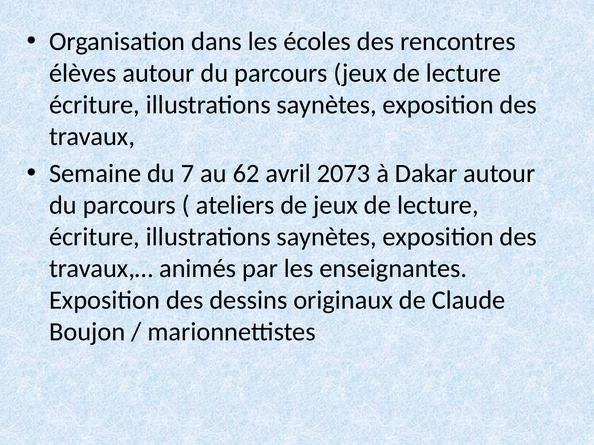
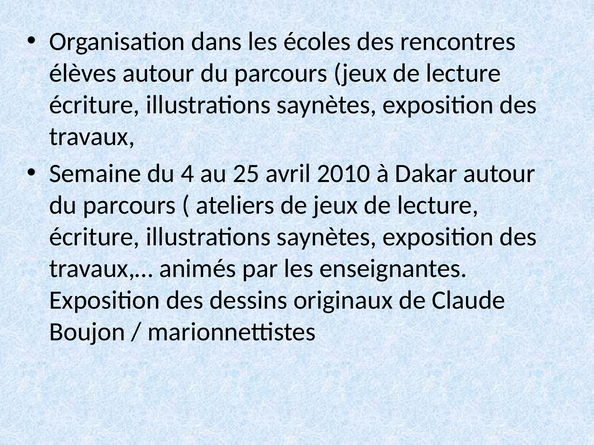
7: 7 -> 4
62: 62 -> 25
2073: 2073 -> 2010
